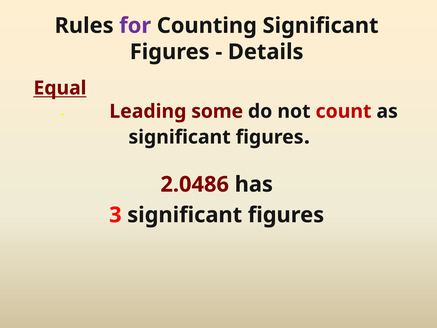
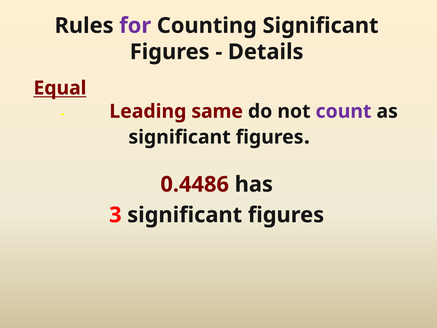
some: some -> same
count colour: red -> purple
2.0486: 2.0486 -> 0.4486
